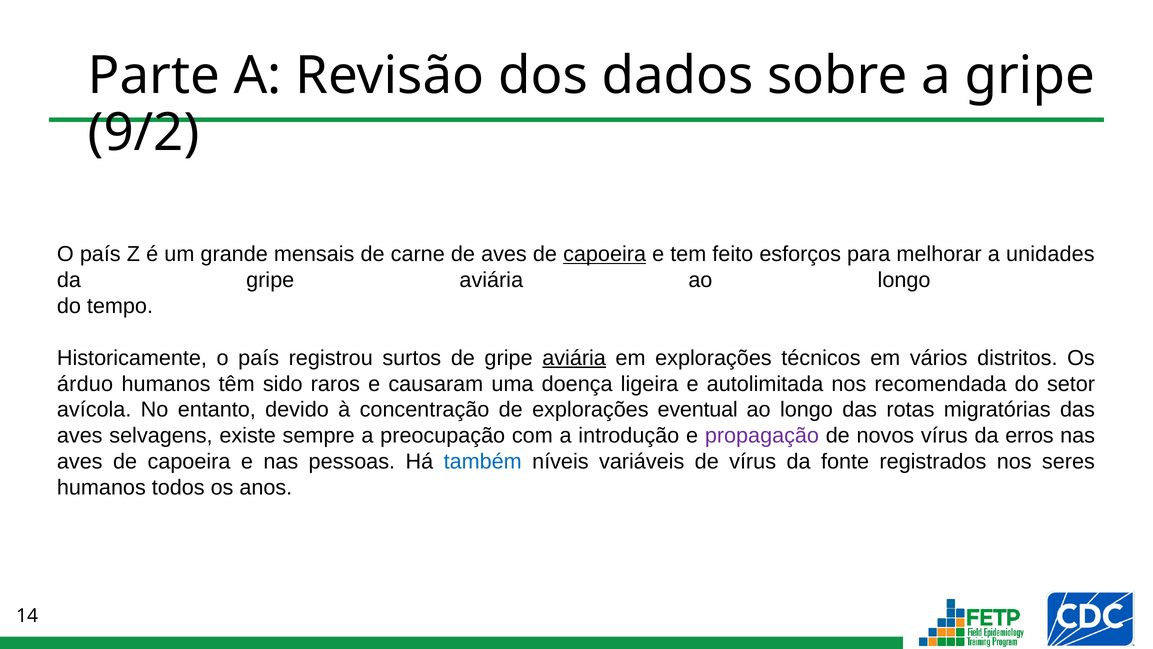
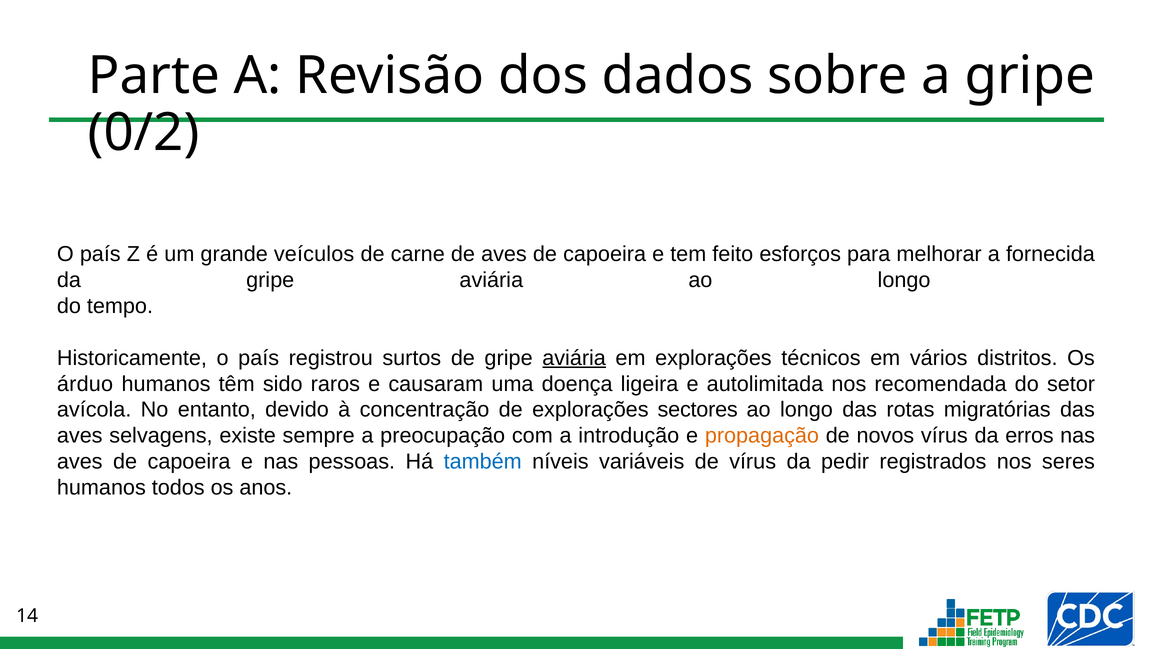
9/2: 9/2 -> 0/2
mensais: mensais -> veículos
capoeira at (605, 254) underline: present -> none
unidades: unidades -> fornecida
eventual: eventual -> sectores
propagação colour: purple -> orange
fonte: fonte -> pedir
